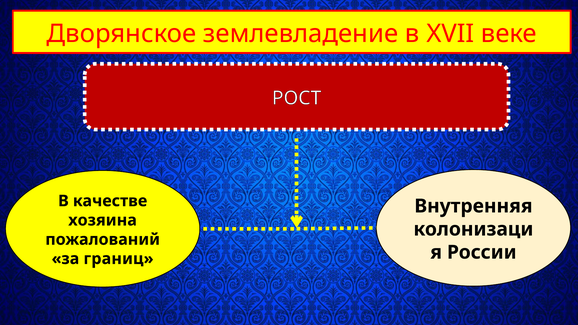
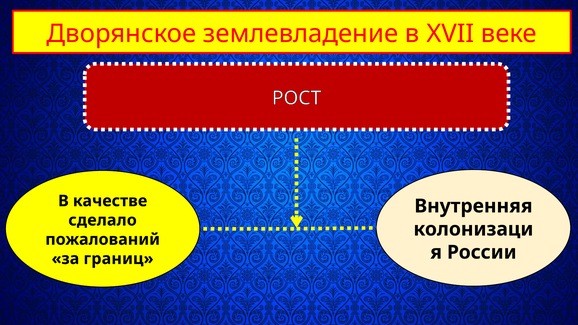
хозяина: хозяина -> сделало
